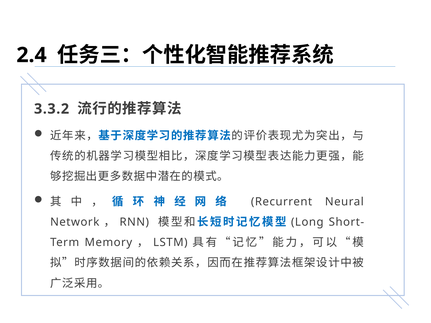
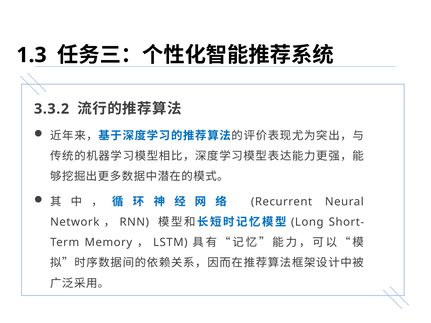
2.4: 2.4 -> 1.3
